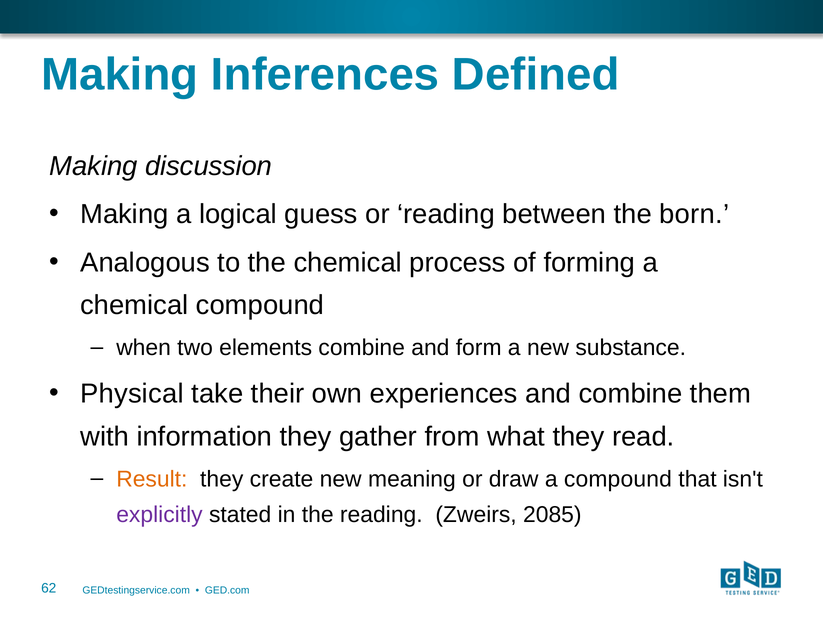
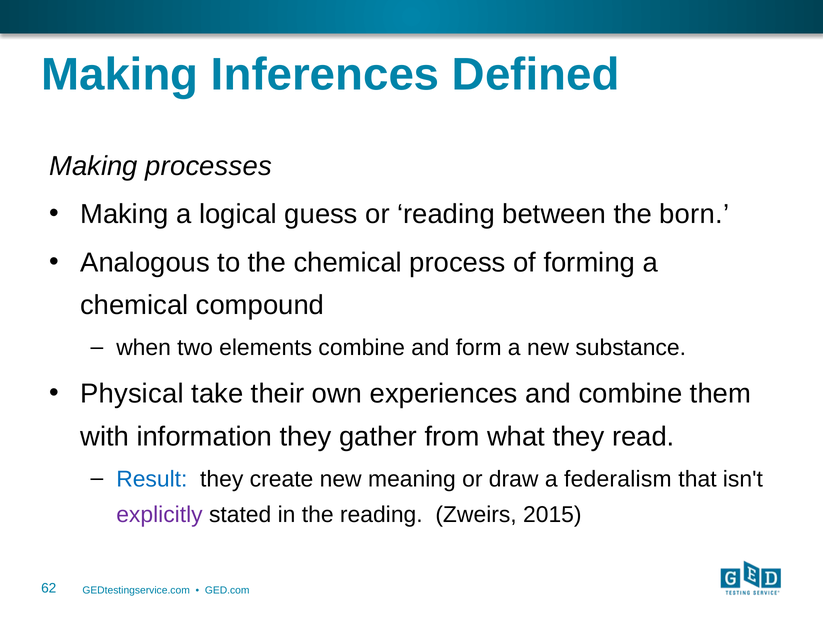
discussion: discussion -> processes
Result colour: orange -> blue
a compound: compound -> federalism
2085: 2085 -> 2015
